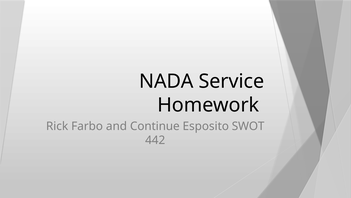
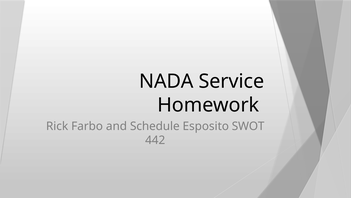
Continue: Continue -> Schedule
